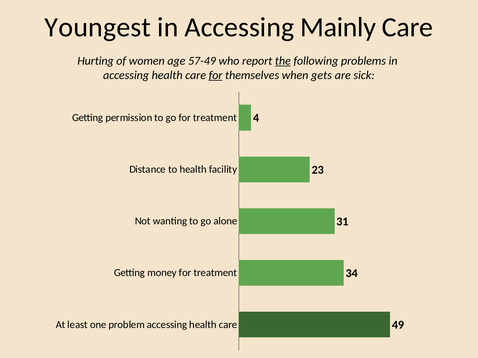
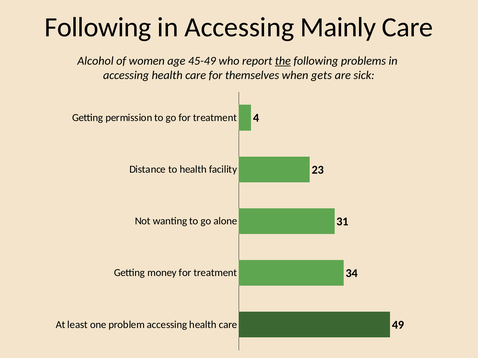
Youngest at (98, 27): Youngest -> Following
Hurting: Hurting -> Alcohol
57-49: 57-49 -> 45-49
for at (216, 75) underline: present -> none
